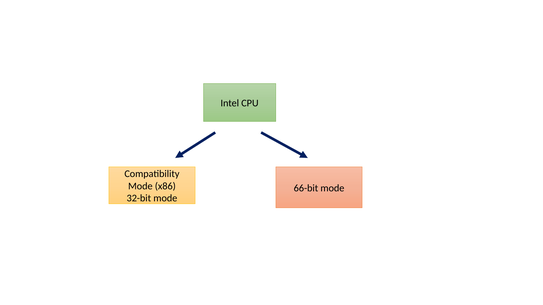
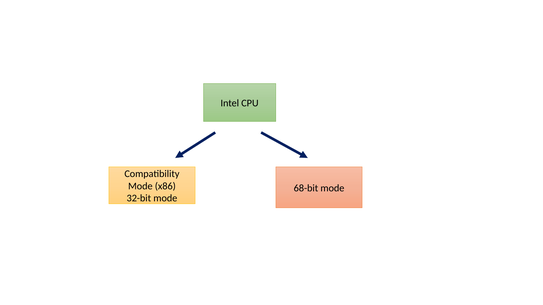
66-bit: 66-bit -> 68-bit
